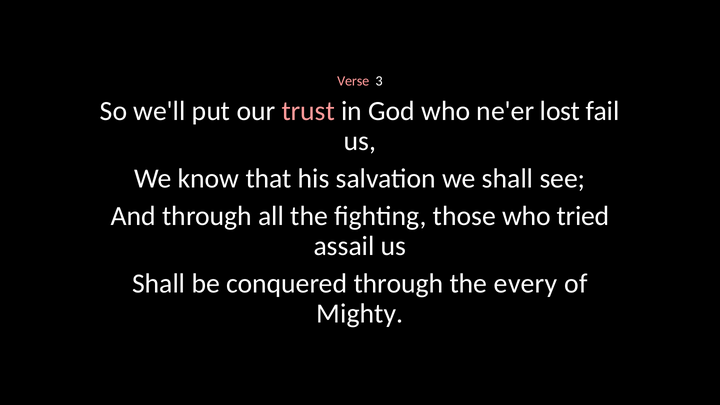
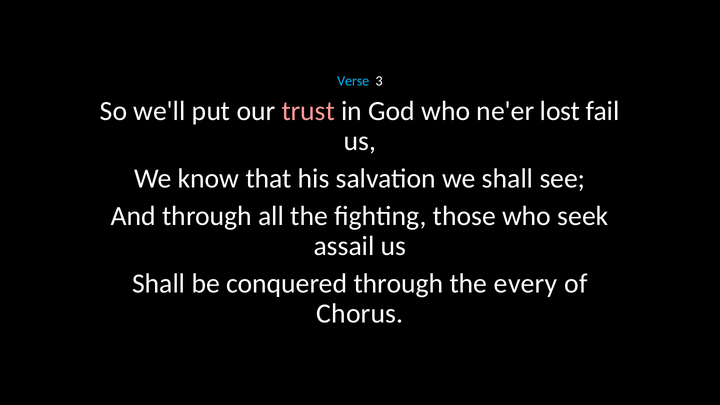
Verse colour: pink -> light blue
tried: tried -> seek
Mighty: Mighty -> Chorus
